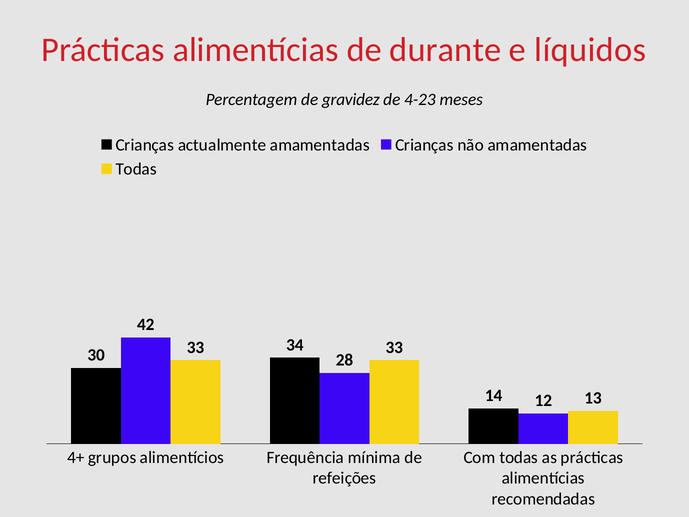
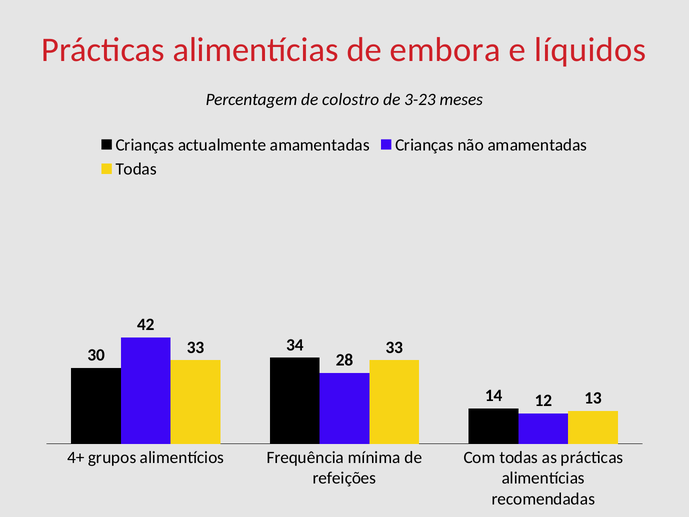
durante: durante -> embora
gravidez: gravidez -> colostro
4-23: 4-23 -> 3-23
